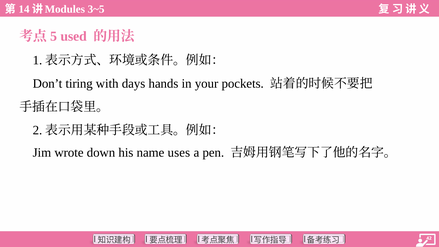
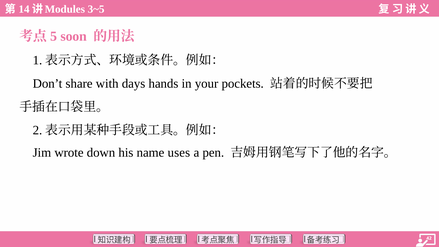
used: used -> soon
tiring: tiring -> share
